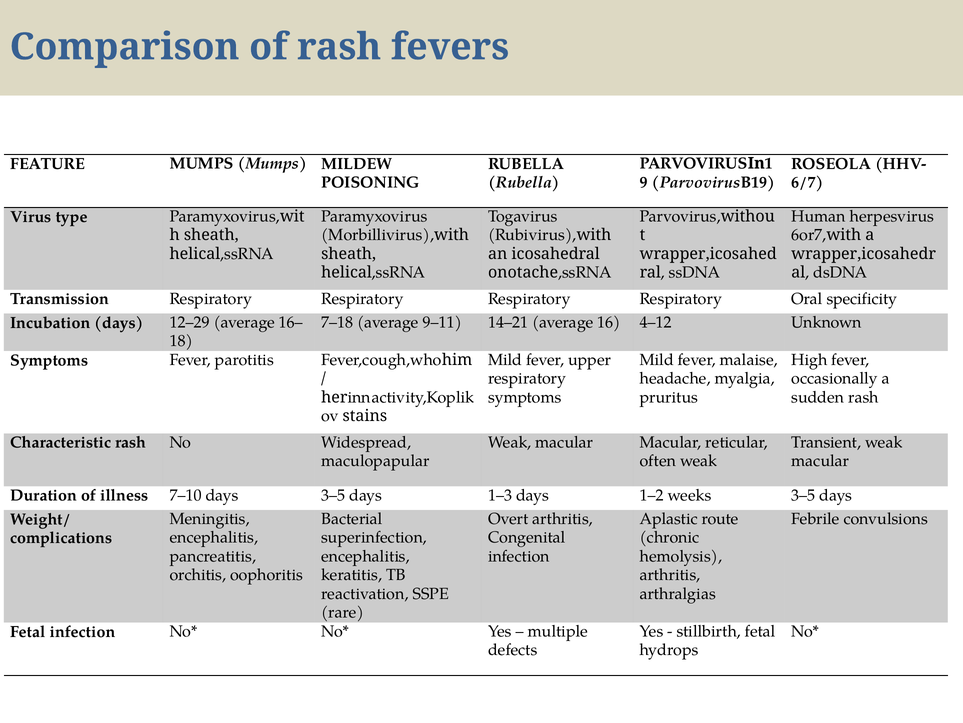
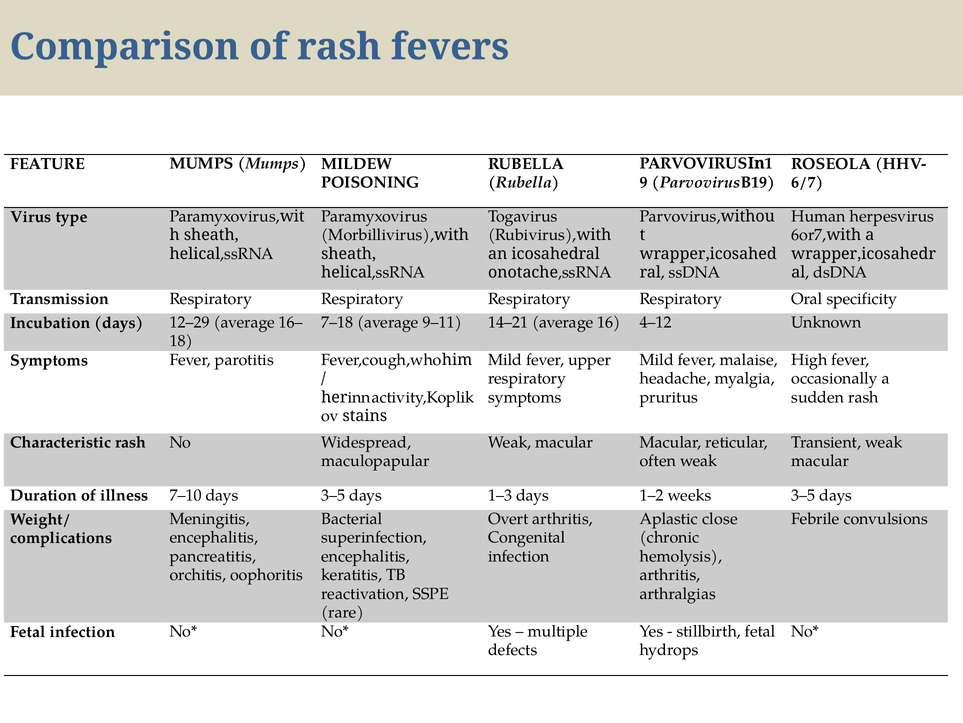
route: route -> close
